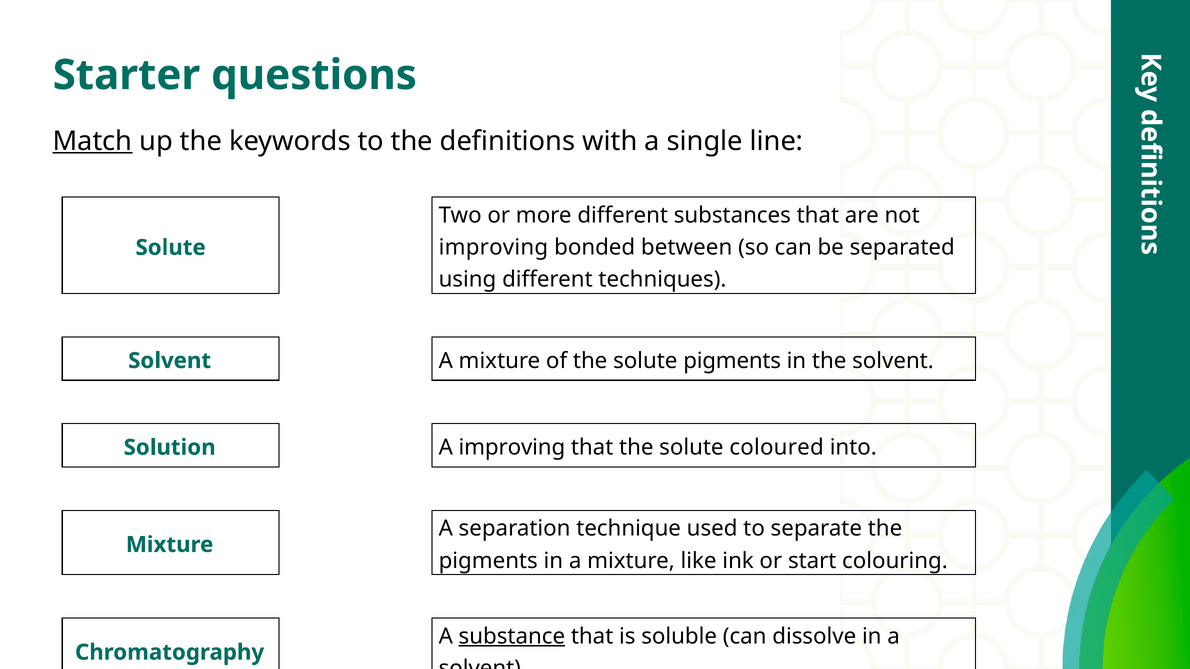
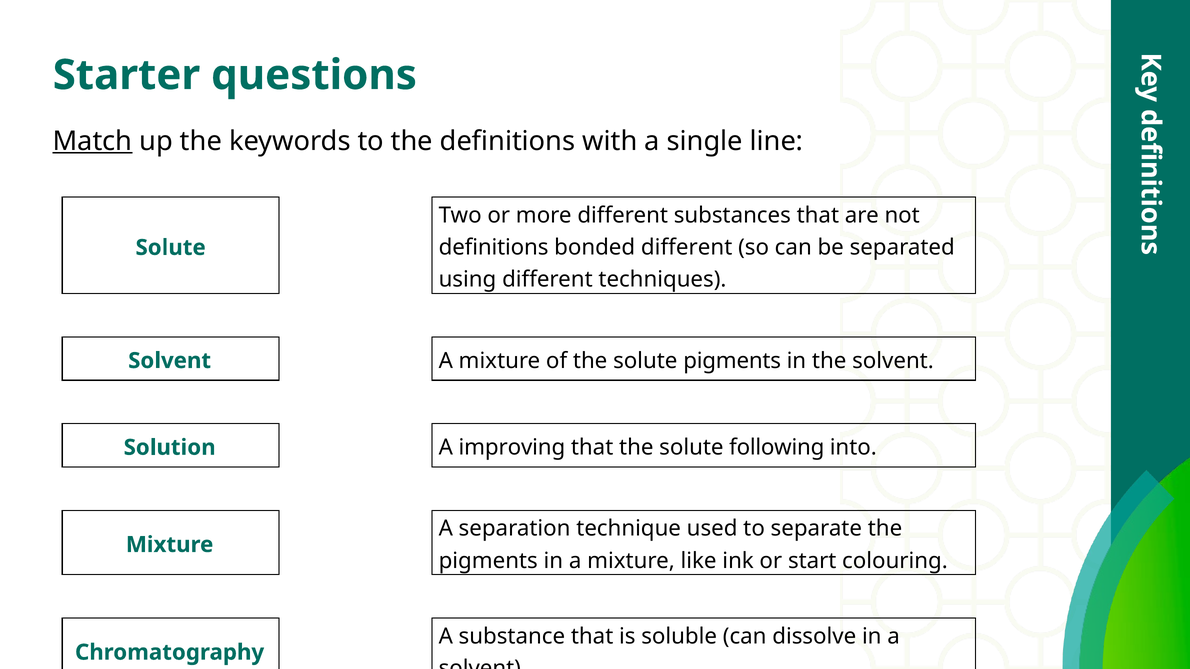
improving at (493, 248): improving -> definitions
bonded between: between -> different
coloured: coloured -> following
substance underline: present -> none
